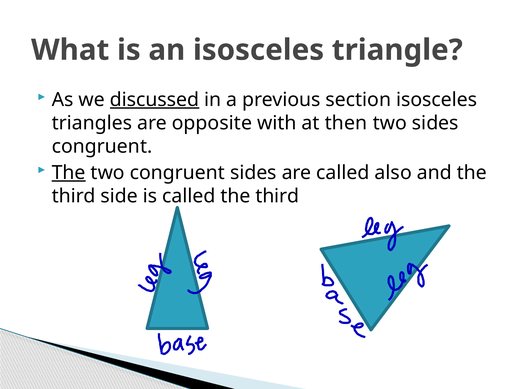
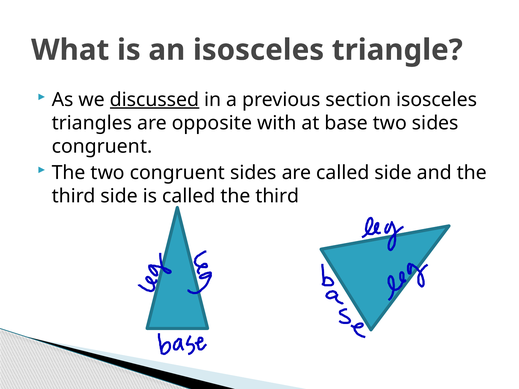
then: then -> base
The at (69, 173) underline: present -> none
called also: also -> side
